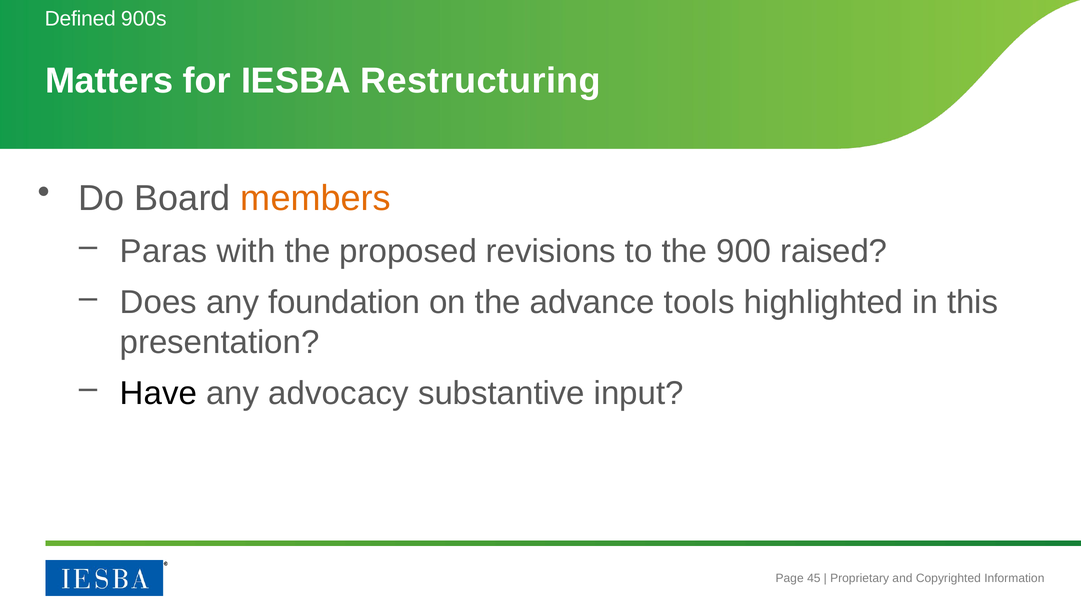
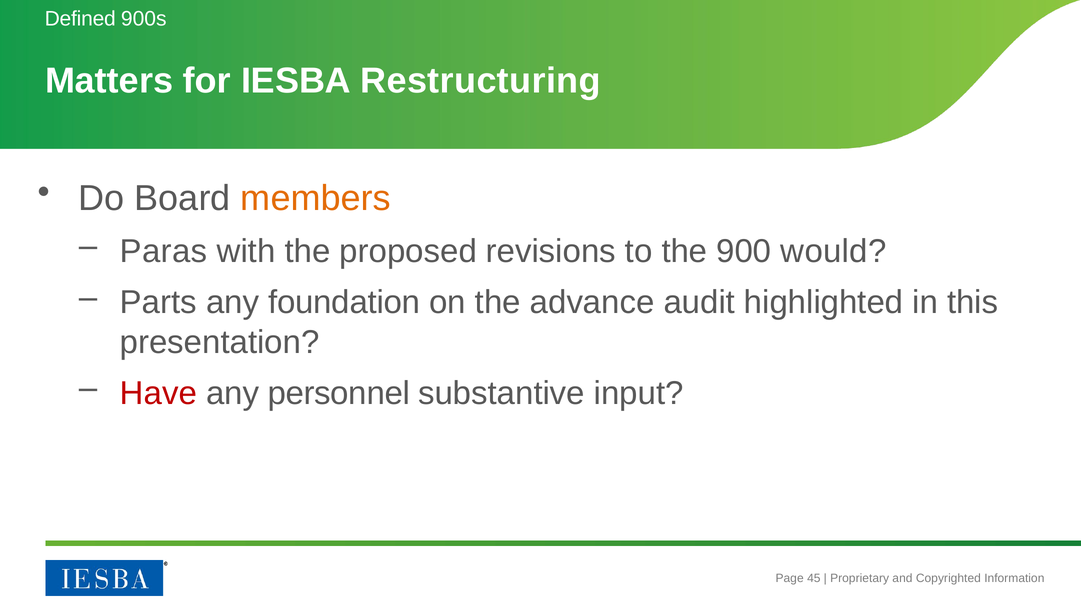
raised: raised -> would
Does: Does -> Parts
tools: tools -> audit
Have colour: black -> red
advocacy: advocacy -> personnel
